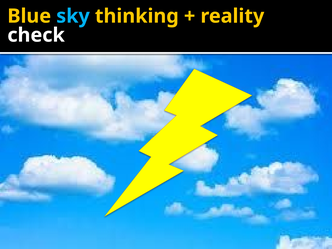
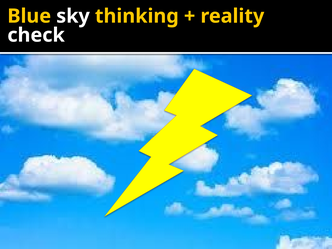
sky colour: light blue -> white
